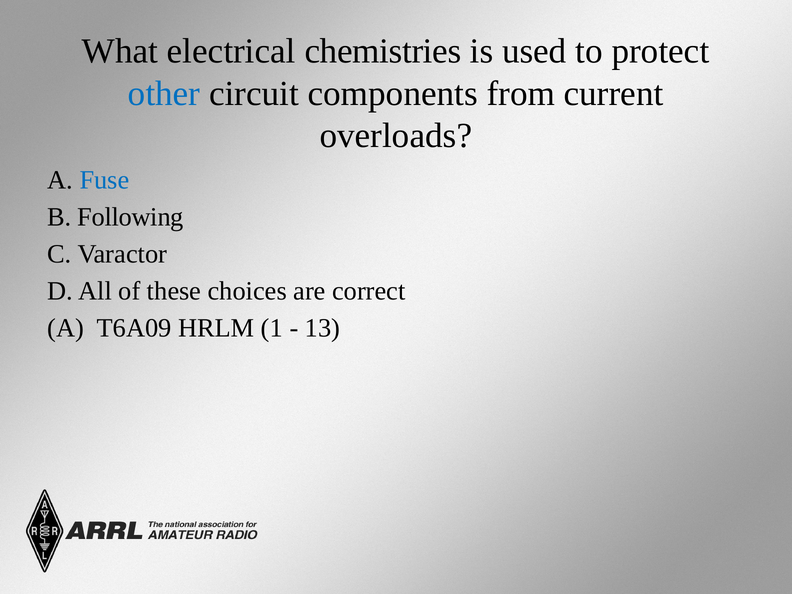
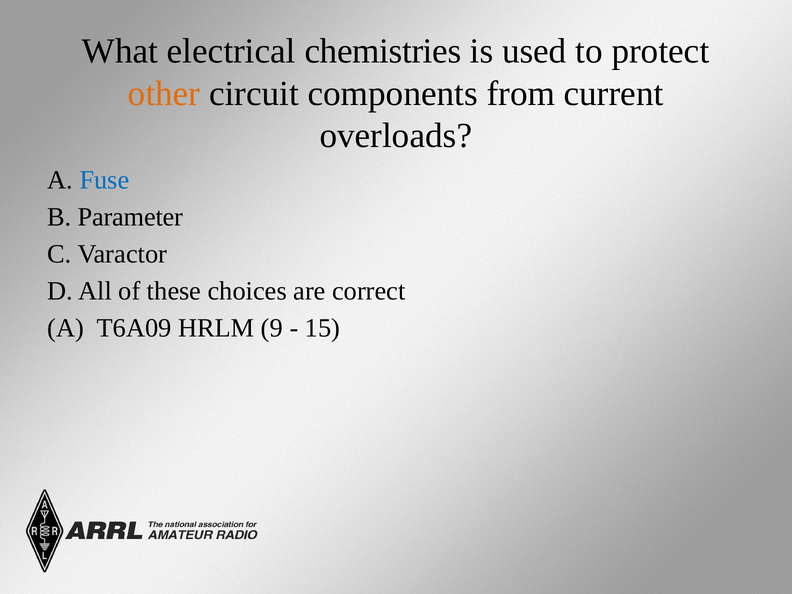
other colour: blue -> orange
Following: Following -> Parameter
1: 1 -> 9
13: 13 -> 15
